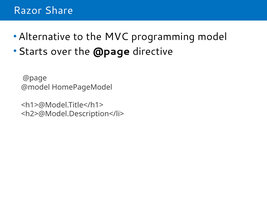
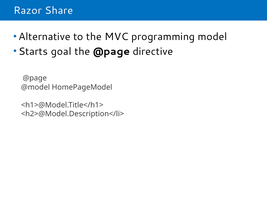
over: over -> goal
